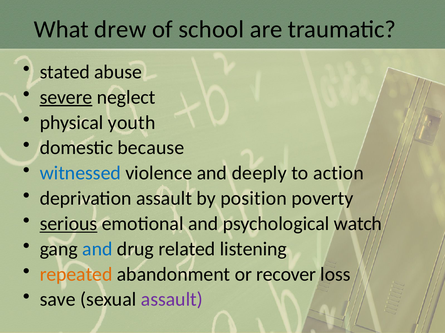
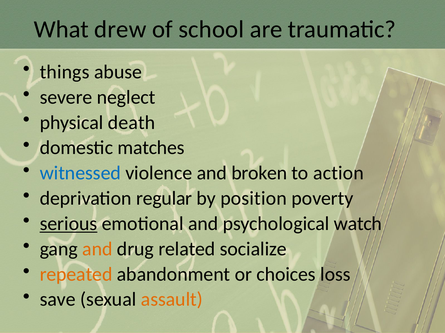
stated: stated -> things
severe underline: present -> none
youth: youth -> death
because: because -> matches
deeply: deeply -> broken
deprivation assault: assault -> regular
and at (97, 249) colour: blue -> orange
listening: listening -> socialize
recover: recover -> choices
assault at (172, 300) colour: purple -> orange
